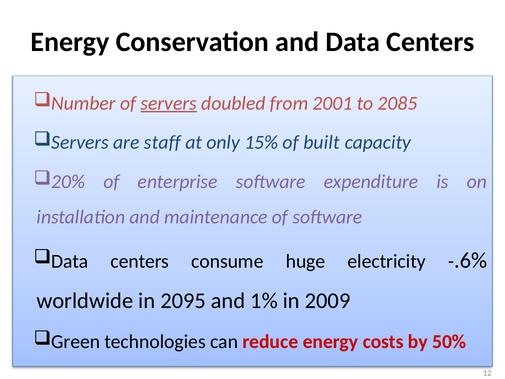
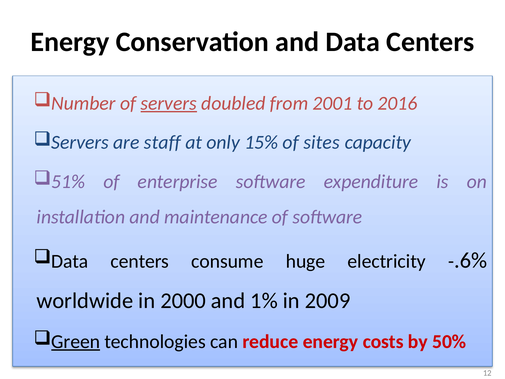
2085: 2085 -> 2016
built: built -> sites
20%: 20% -> 51%
2095: 2095 -> 2000
Green underline: none -> present
